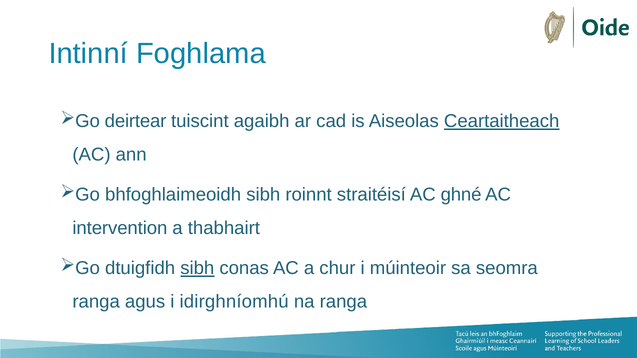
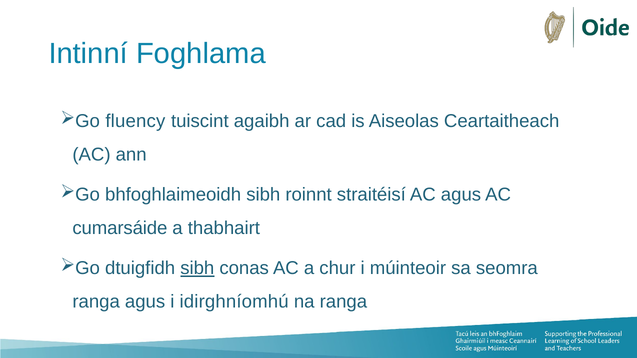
deirtear: deirtear -> fluency
Ceartaitheach underline: present -> none
AC ghné: ghné -> agus
intervention: intervention -> cumarsáide
